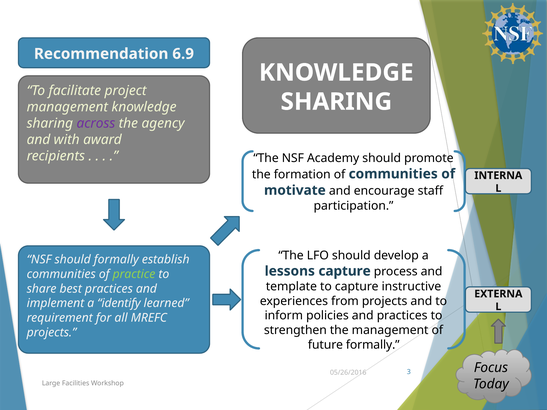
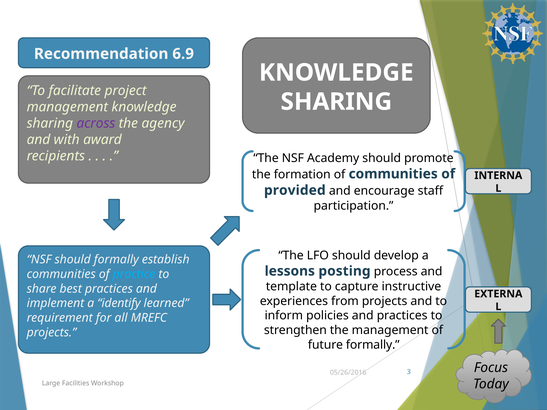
motivate: motivate -> provided
lessons capture: capture -> posting
practice colour: light green -> light blue
